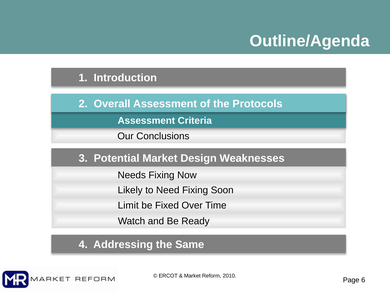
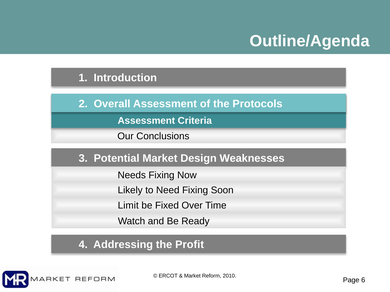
Same: Same -> Profit
